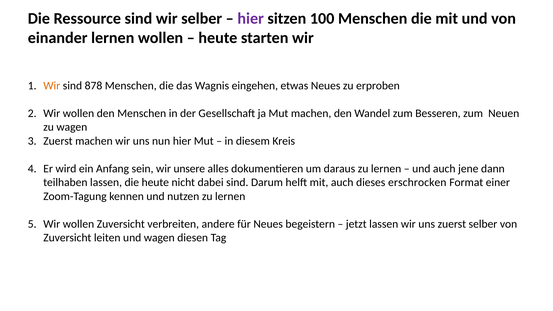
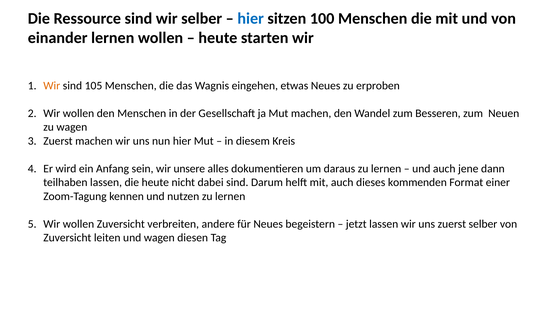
hier at (251, 18) colour: purple -> blue
878: 878 -> 105
erschrocken: erschrocken -> kommenden
